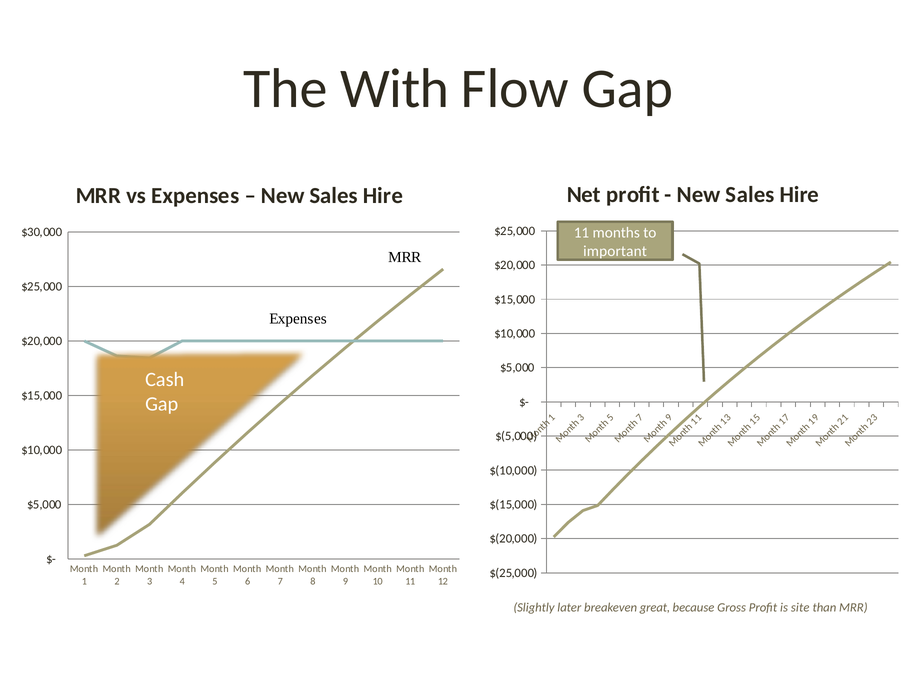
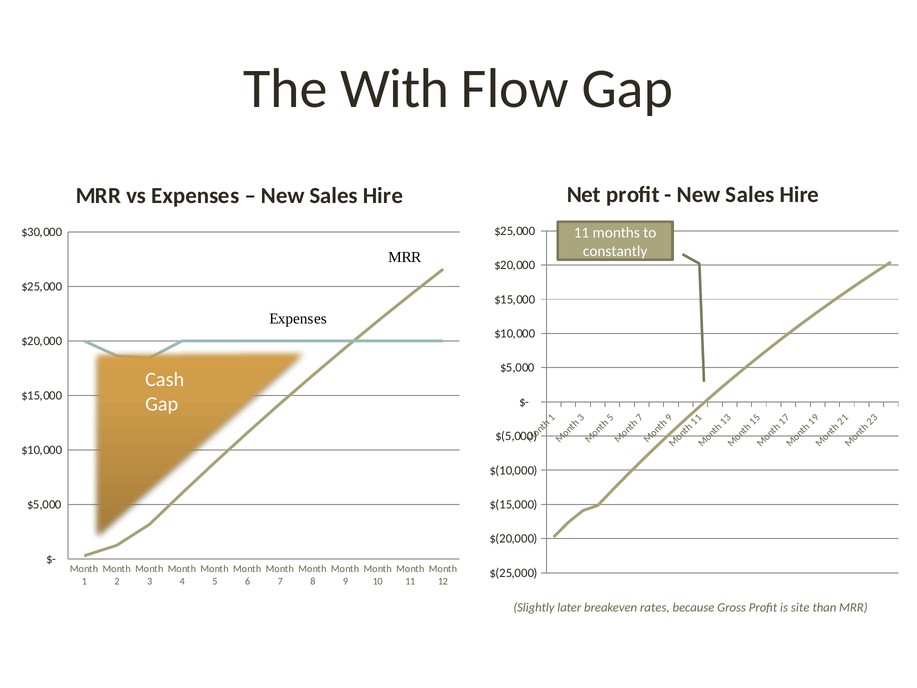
important: important -> constantly
great: great -> rates
